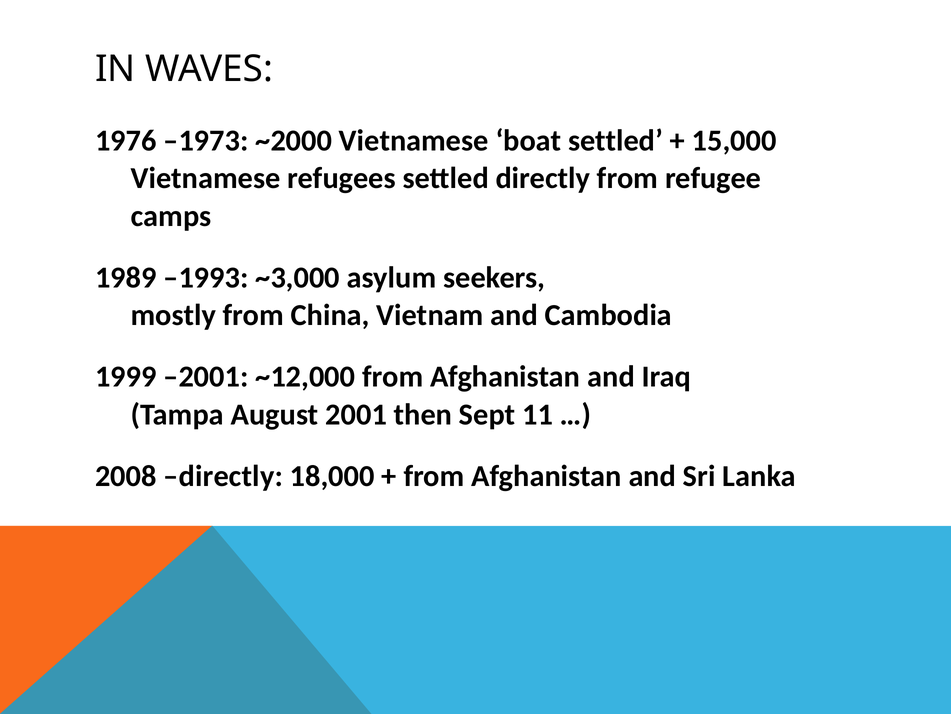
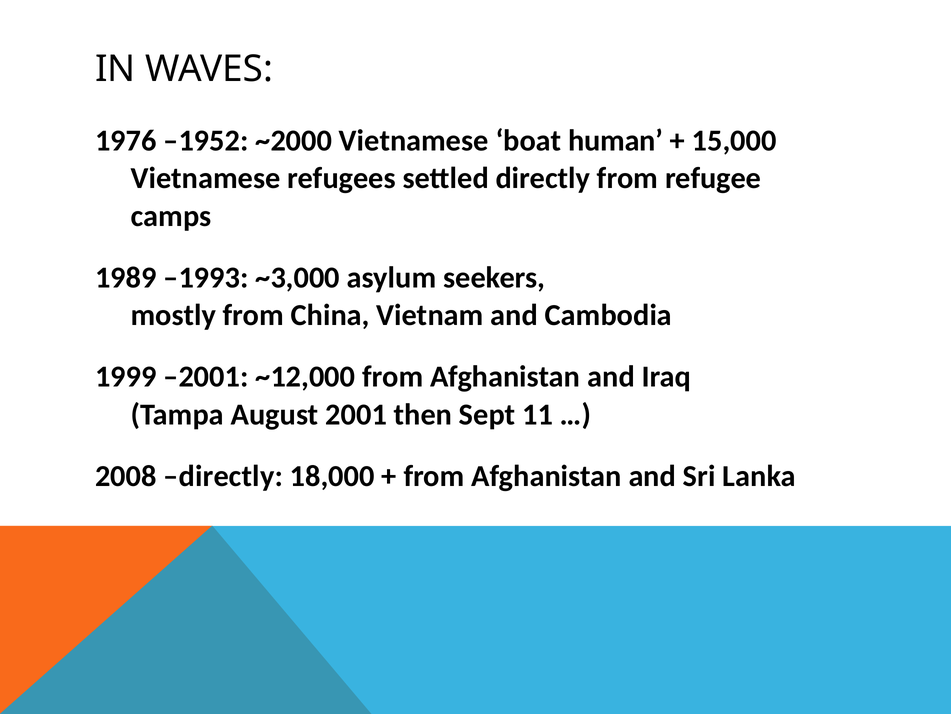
–1973: –1973 -> –1952
boat settled: settled -> human
